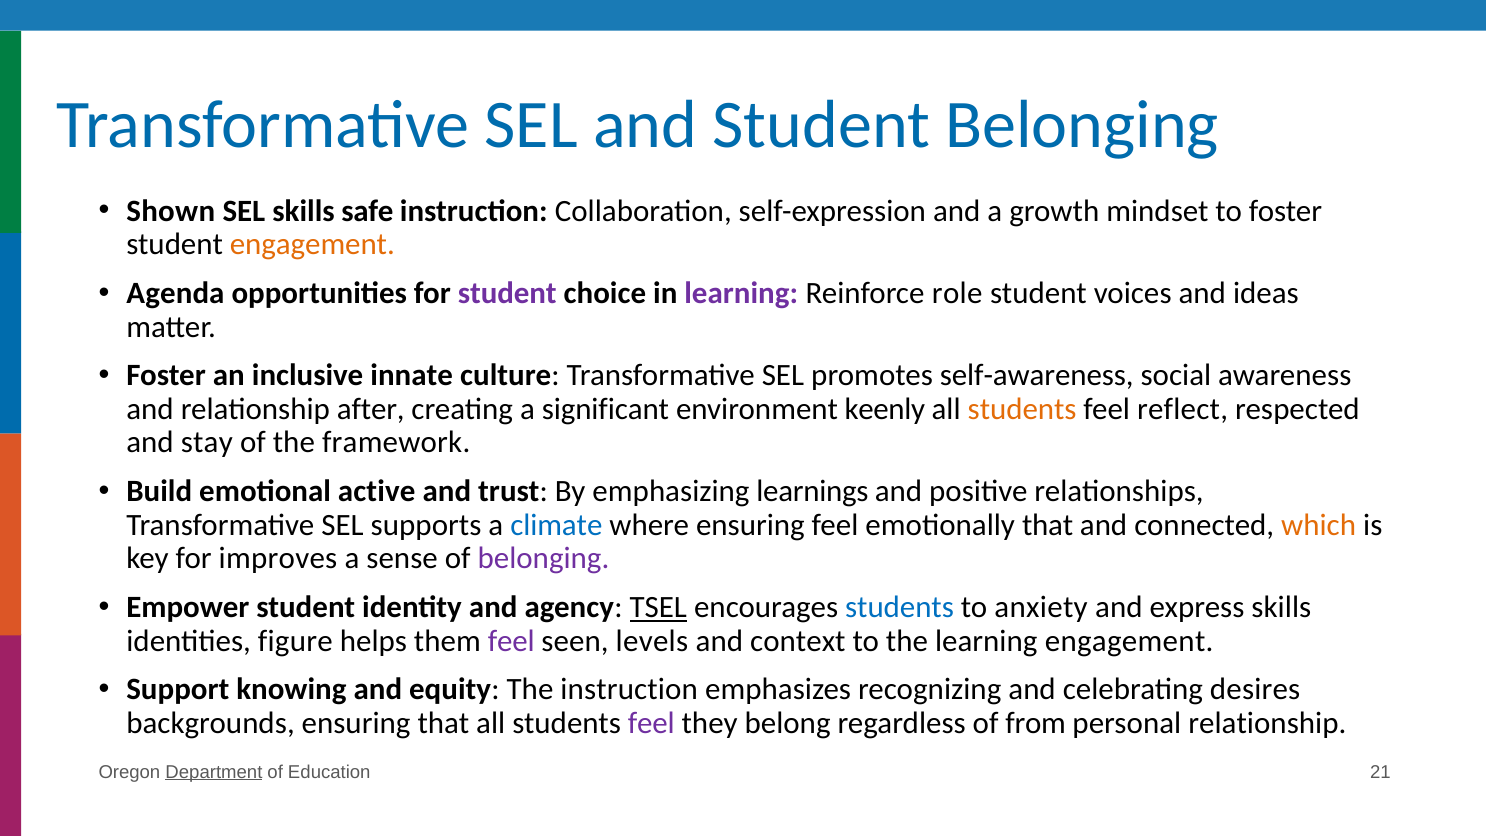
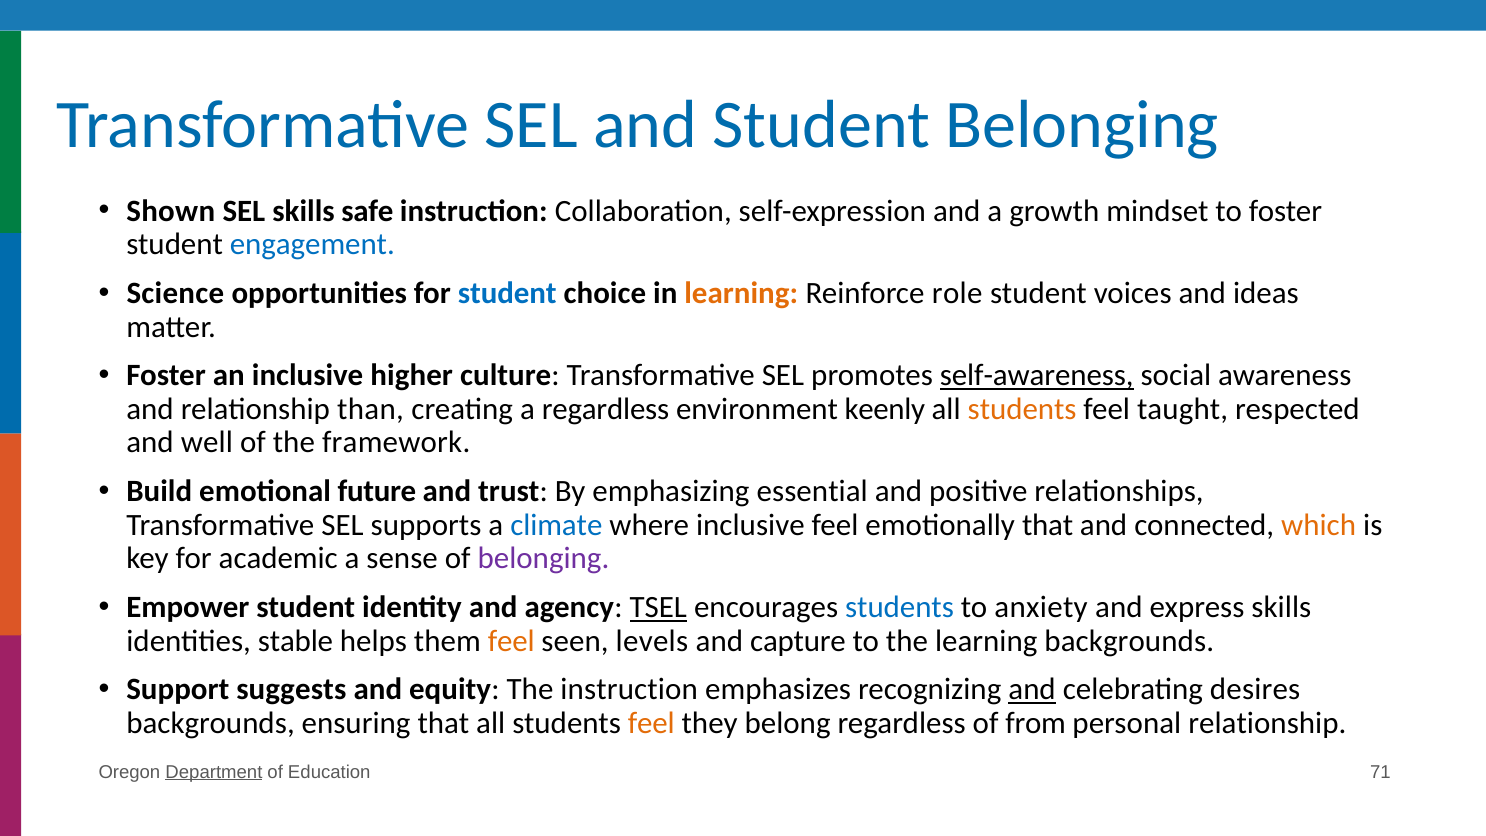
engagement at (312, 244) colour: orange -> blue
Agenda: Agenda -> Science
student at (507, 293) colour: purple -> blue
learning at (741, 293) colour: purple -> orange
innate: innate -> higher
self-awareness underline: none -> present
after: after -> than
a significant: significant -> regardless
reflect: reflect -> taught
stay: stay -> well
active: active -> future
learnings: learnings -> essential
where ensuring: ensuring -> inclusive
improves: improves -> academic
figure: figure -> stable
feel at (511, 641) colour: purple -> orange
context: context -> capture
learning engagement: engagement -> backgrounds
knowing: knowing -> suggests
and at (1032, 690) underline: none -> present
feel at (651, 723) colour: purple -> orange
21: 21 -> 71
